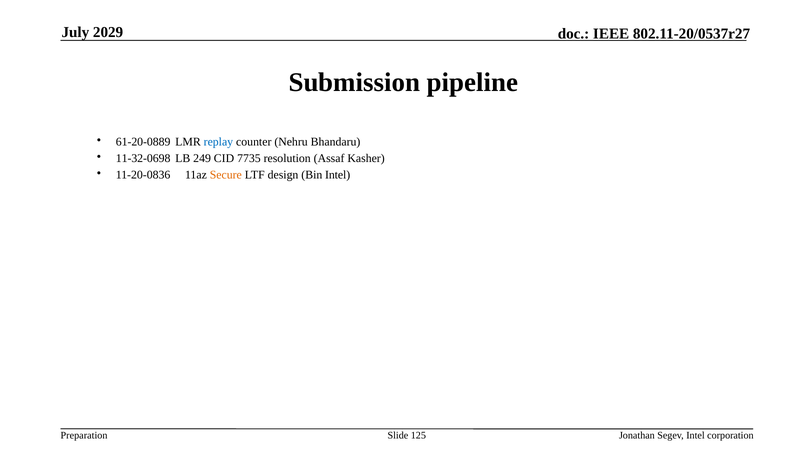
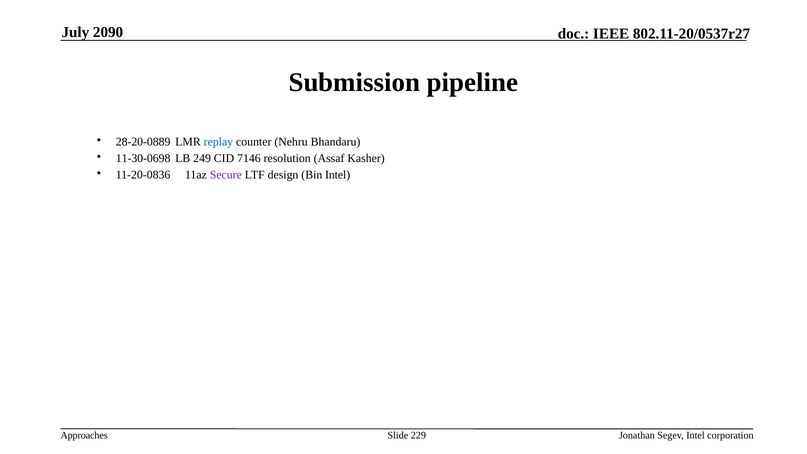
2029: 2029 -> 2090
61-20-0889: 61-20-0889 -> 28-20-0889
11-32-0698: 11-32-0698 -> 11-30-0698
7735: 7735 -> 7146
Secure colour: orange -> purple
Preparation: Preparation -> Approaches
125: 125 -> 229
